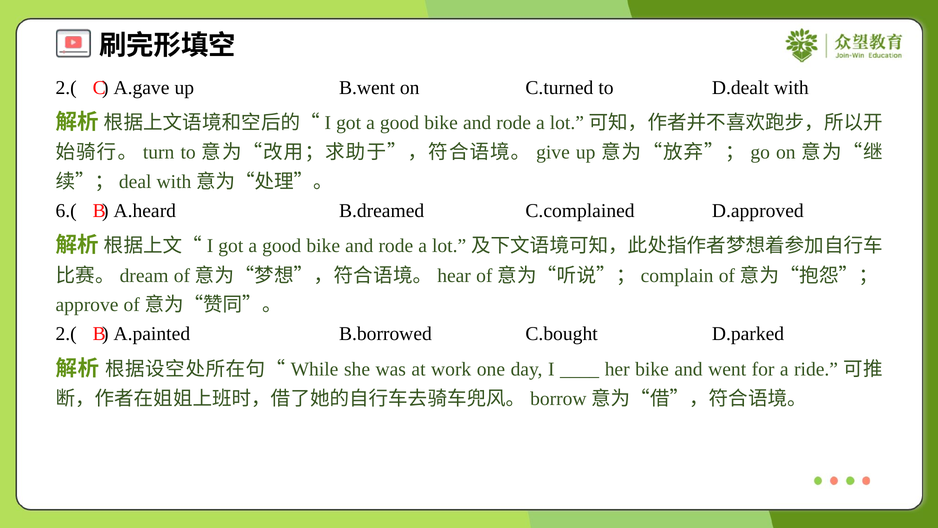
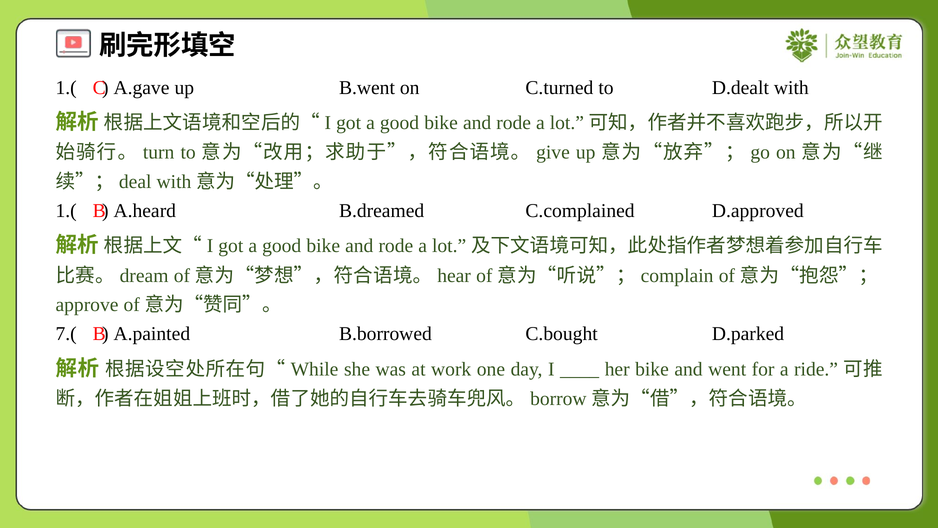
2.( at (66, 88): 2.( -> 1.(
6.( at (66, 211): 6.( -> 1.(
2.( at (66, 334): 2.( -> 7.(
